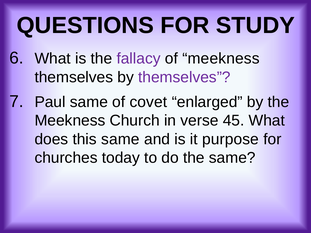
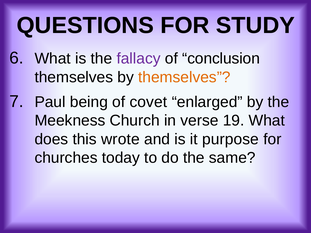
of meekness: meekness -> conclusion
themselves at (184, 77) colour: purple -> orange
Paul same: same -> being
45: 45 -> 19
this same: same -> wrote
